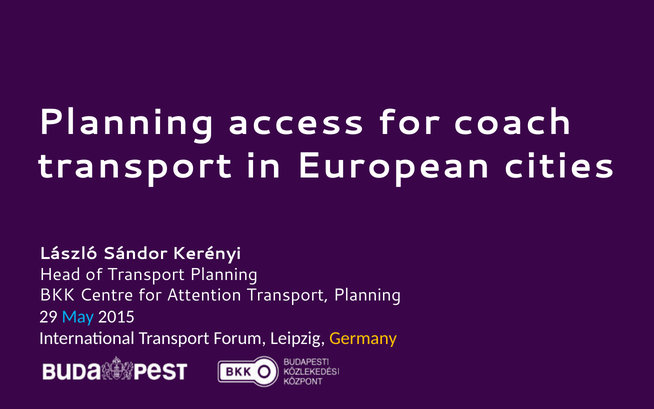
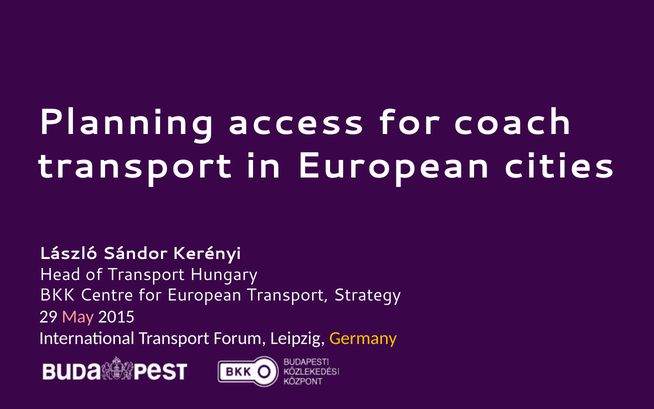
of Transport Planning: Planning -> Hungary
for Attention: Attention -> European
Planning at (367, 295): Planning -> Strategy
May colour: light blue -> pink
